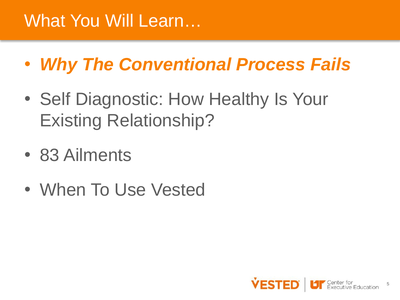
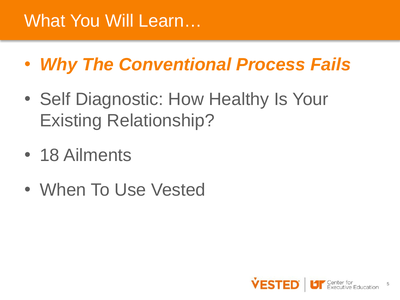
83: 83 -> 18
